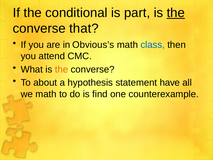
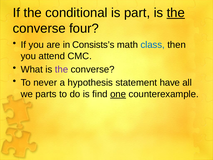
that: that -> four
Obvious’s: Obvious’s -> Consists’s
the at (62, 69) colour: orange -> purple
about: about -> never
we math: math -> parts
one underline: none -> present
